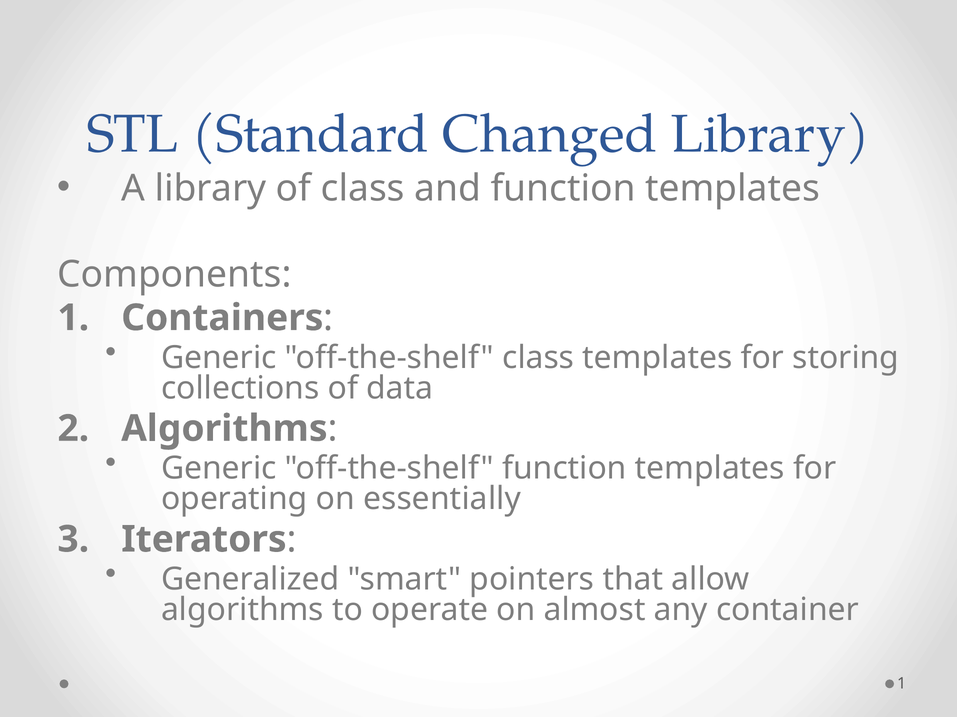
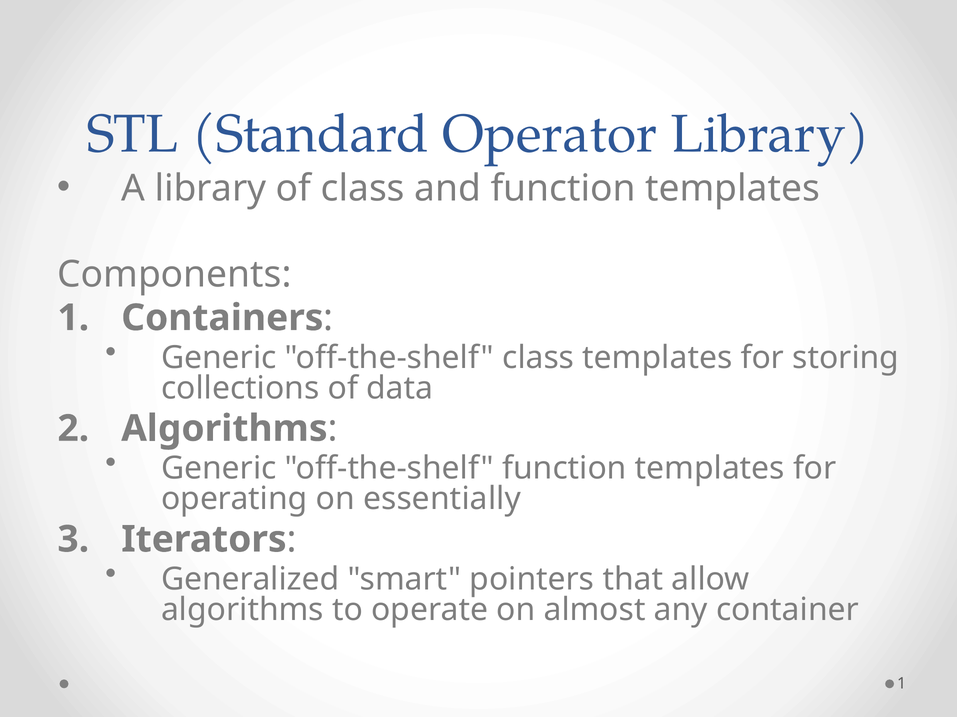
Changed: Changed -> Operator
